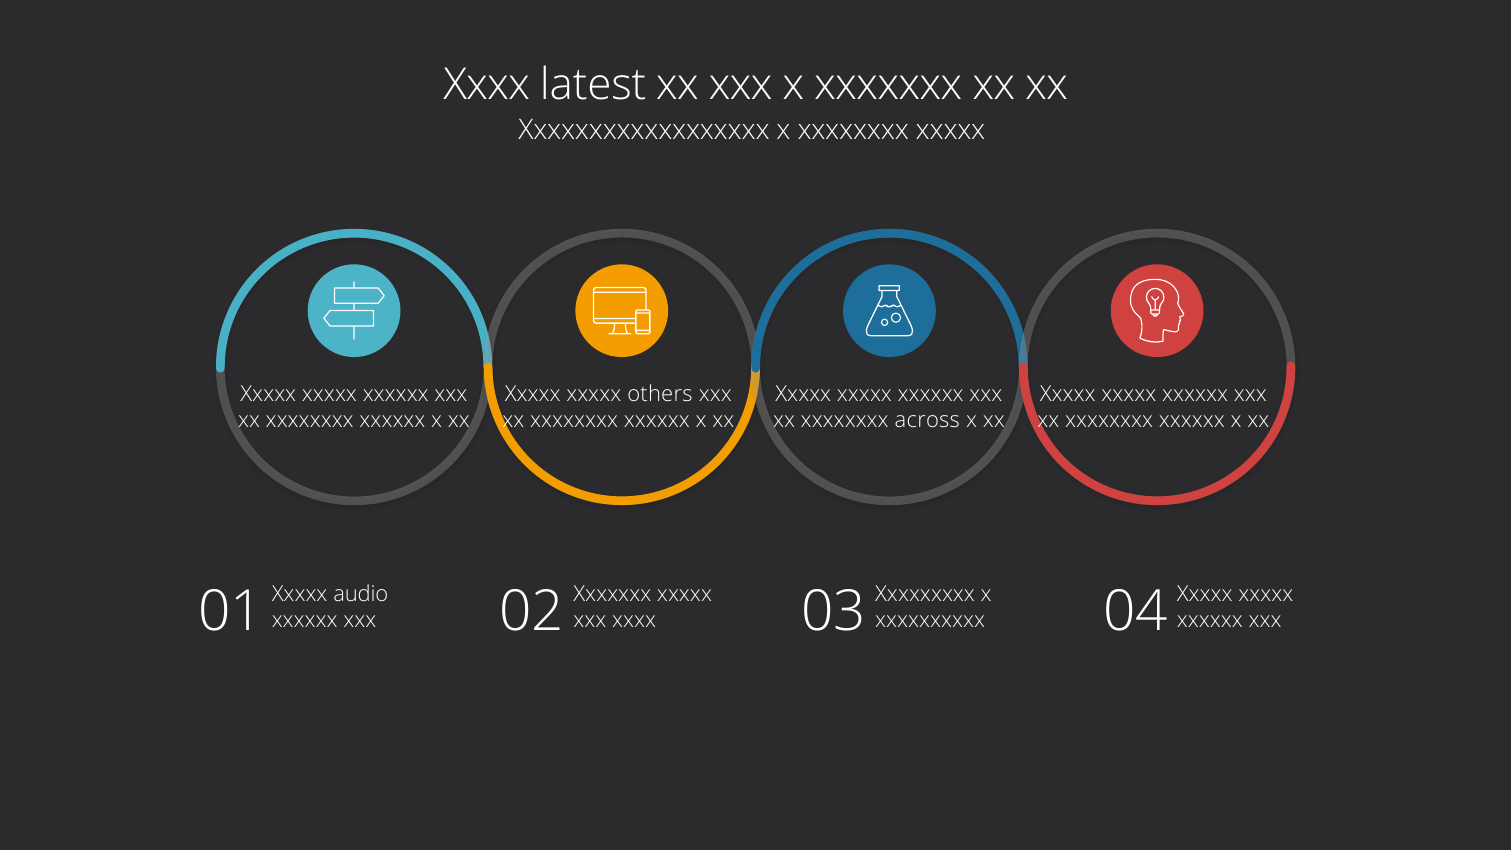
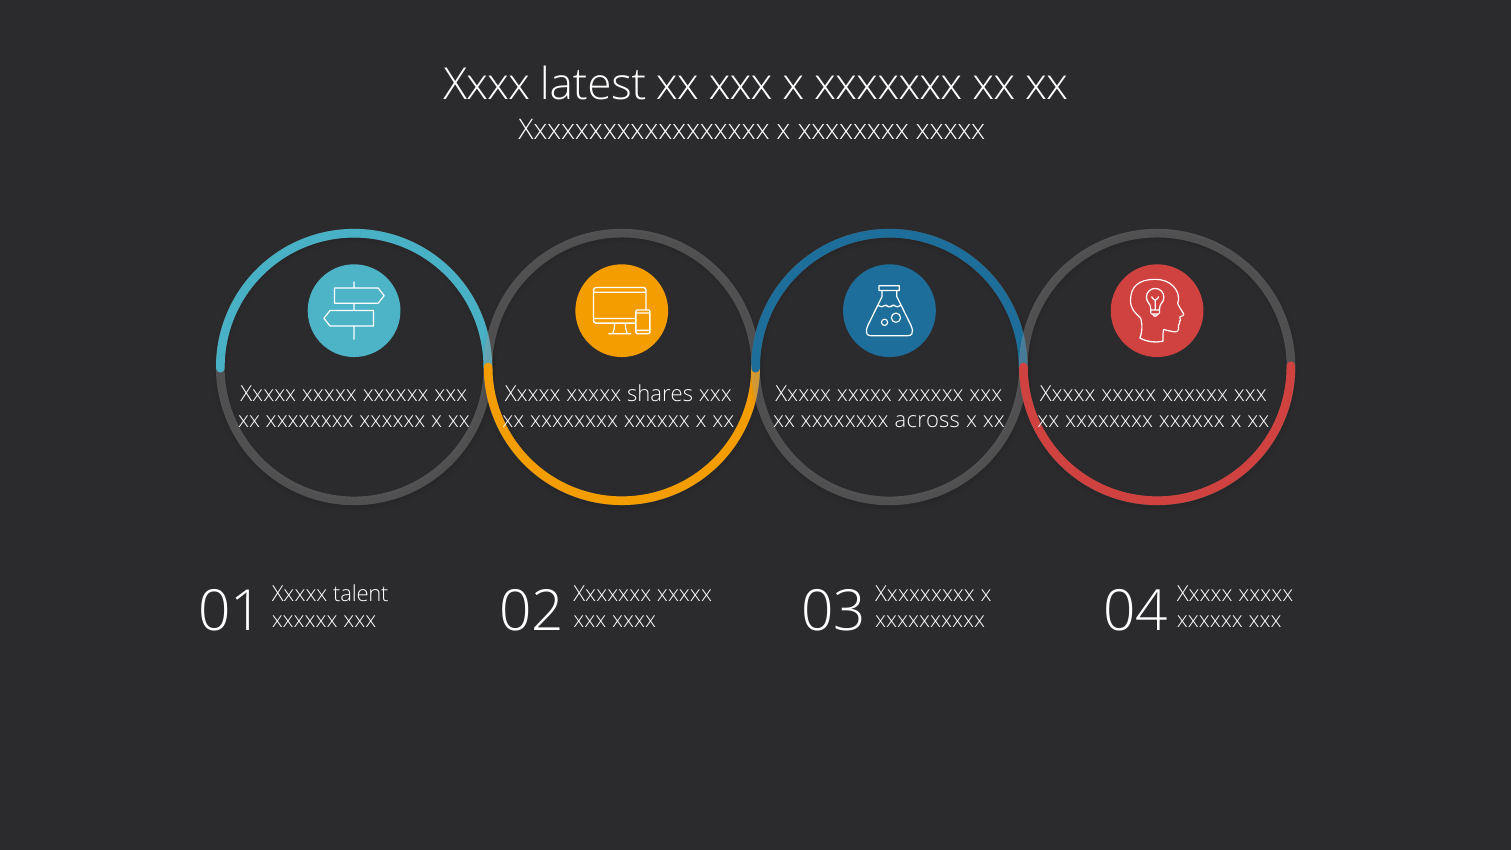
others: others -> shares
audio: audio -> talent
